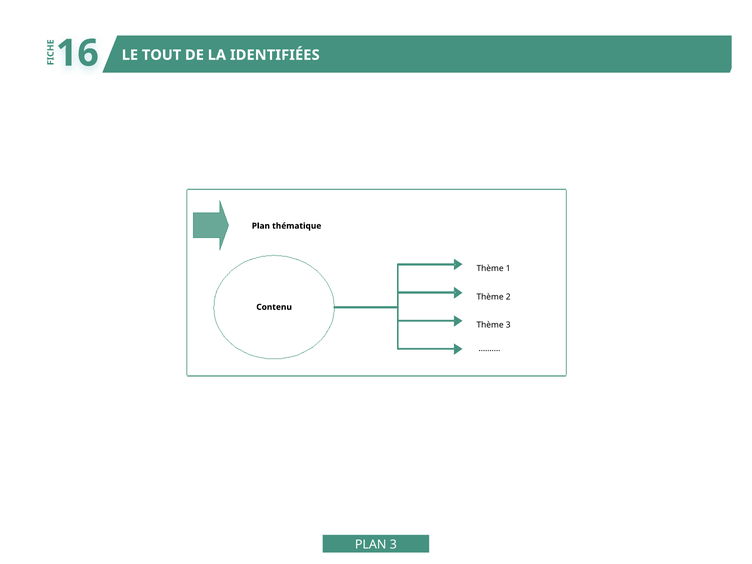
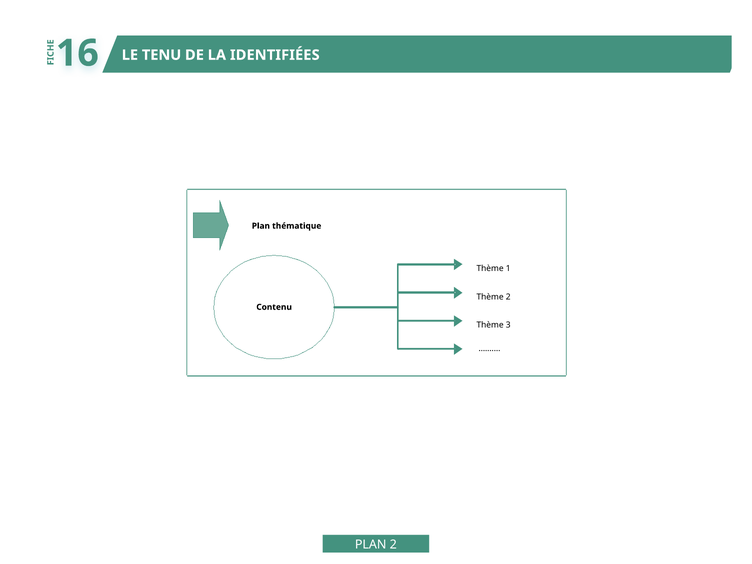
TOUT: TOUT -> TENU
PLAN 3: 3 -> 2
